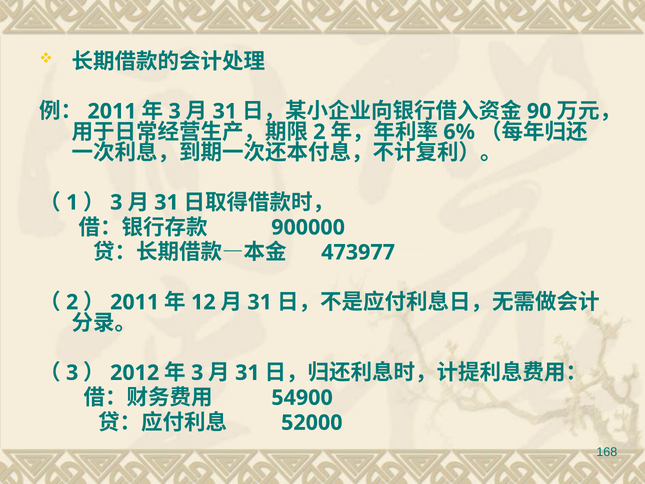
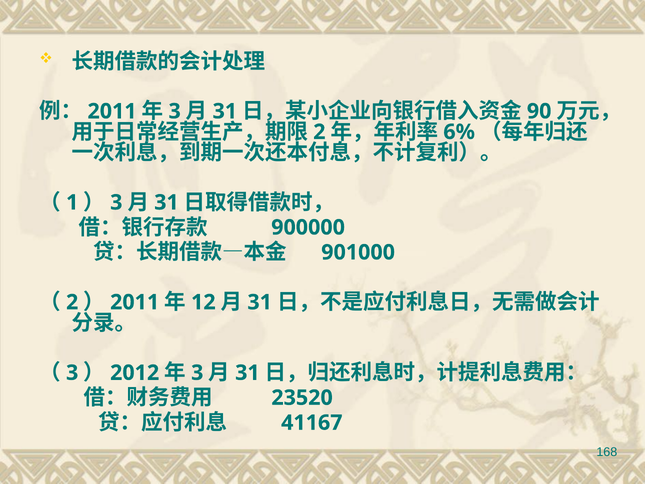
473977: 473977 -> 901000
54900: 54900 -> 23520
52000: 52000 -> 41167
